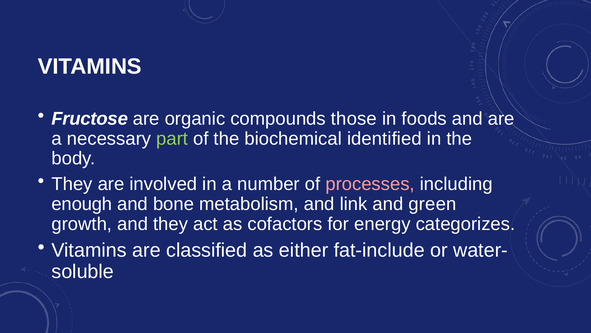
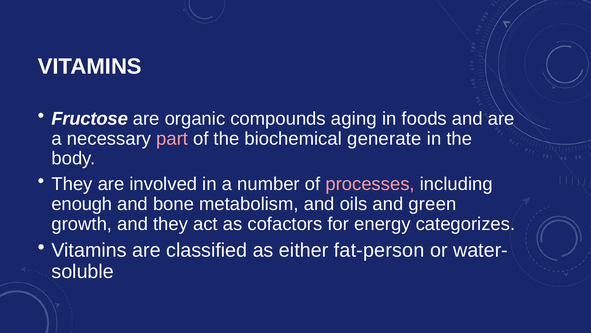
those: those -> aging
part colour: light green -> pink
identified: identified -> generate
link: link -> oils
fat-include: fat-include -> fat-person
